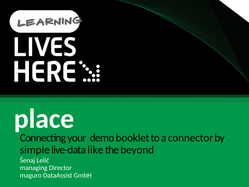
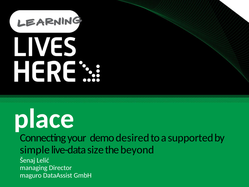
booklet: booklet -> desired
connector: connector -> supported
like: like -> size
